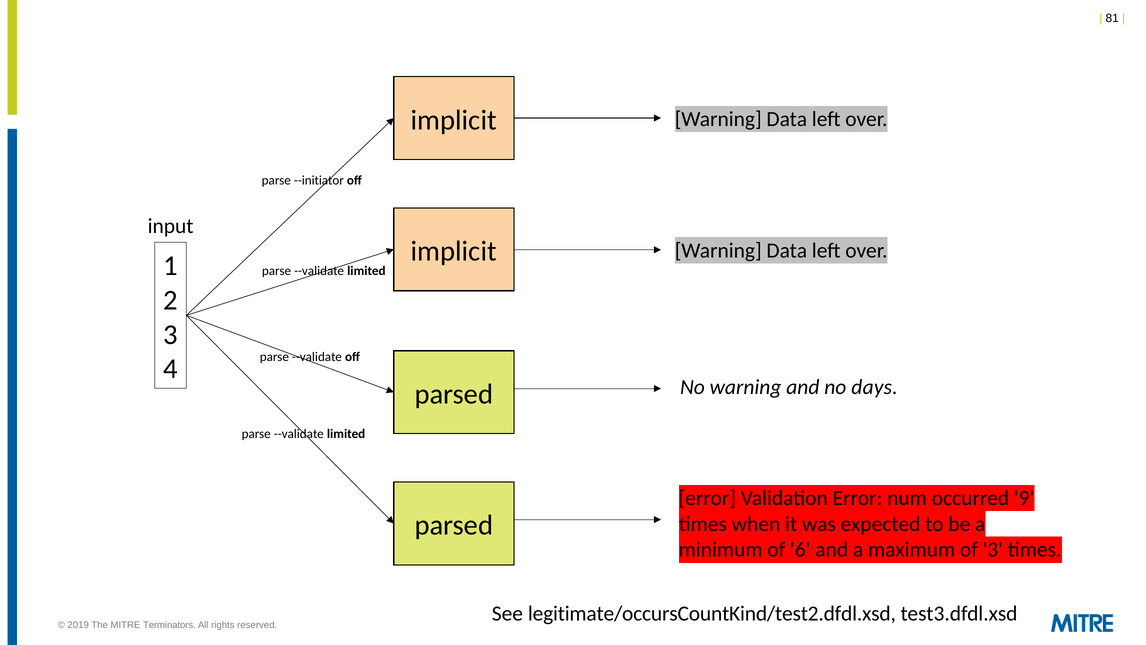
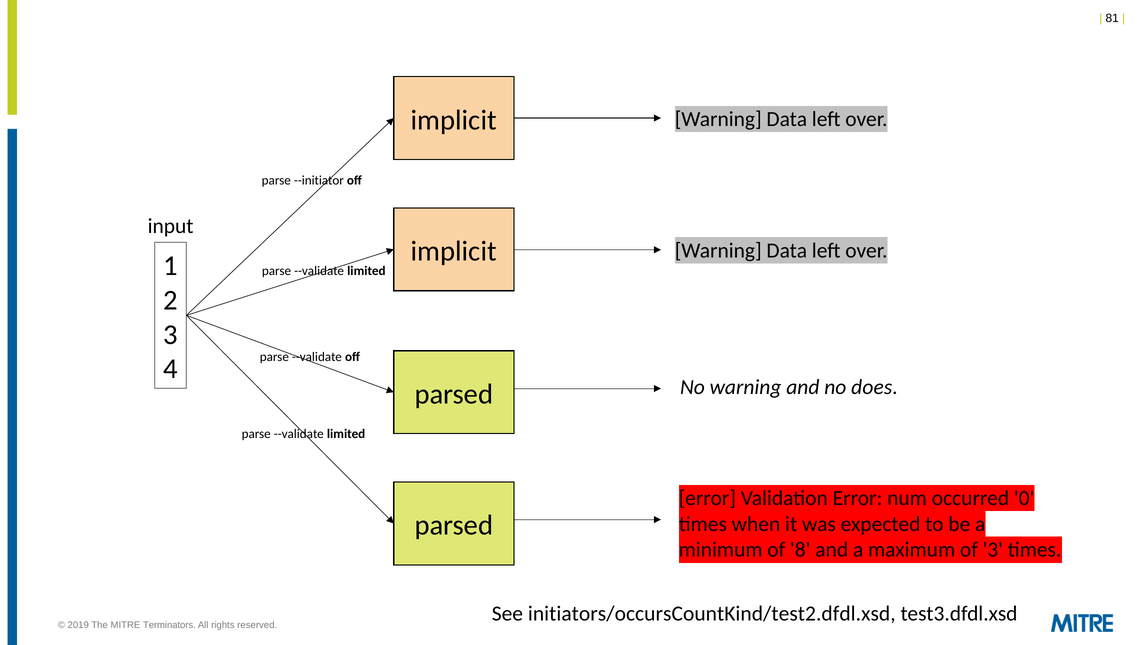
days: days -> does
9: 9 -> 0
6: 6 -> 8
legitimate/occursCountKind/test2.dfdl.xsd: legitimate/occursCountKind/test2.dfdl.xsd -> initiators/occursCountKind/test2.dfdl.xsd
